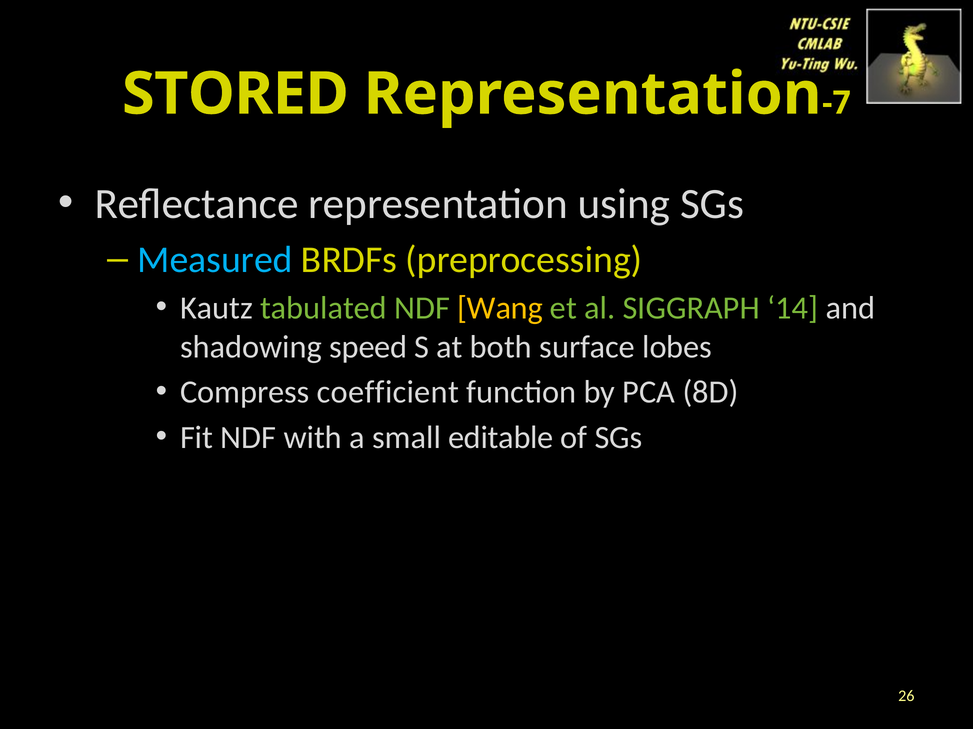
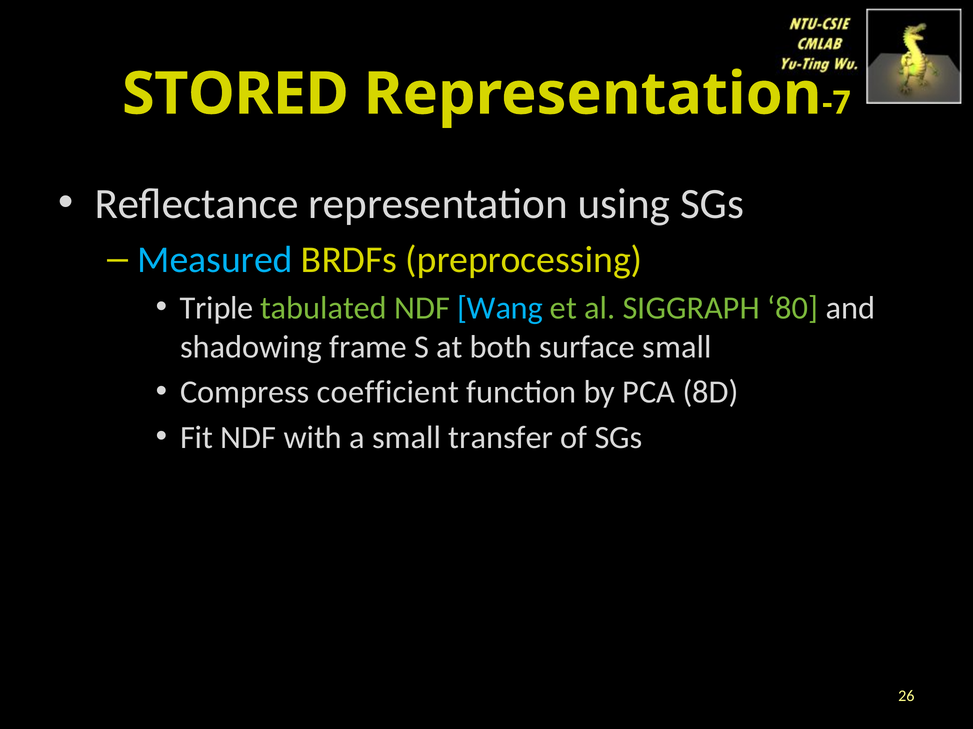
Kautz: Kautz -> Triple
Wang colour: yellow -> light blue
14: 14 -> 80
speed: speed -> frame
surface lobes: lobes -> small
editable: editable -> transfer
